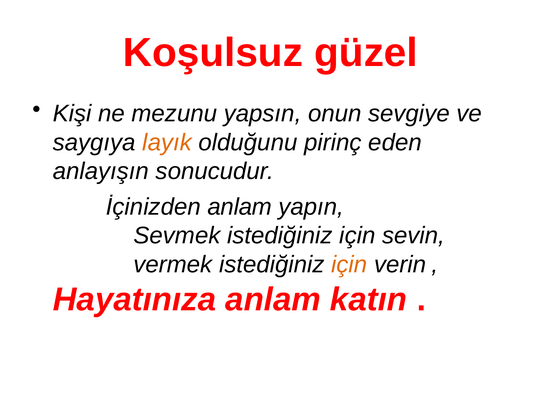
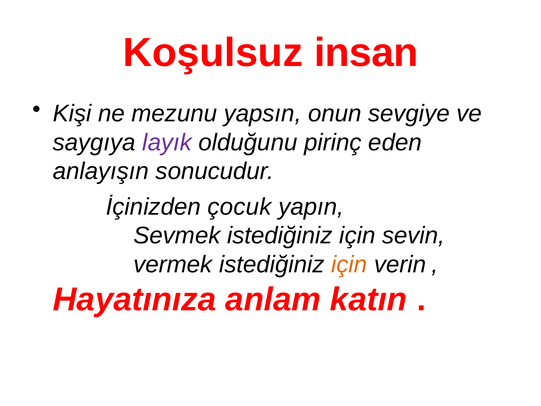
güzel: güzel -> insan
layık colour: orange -> purple
İçinizden anlam: anlam -> çocuk
